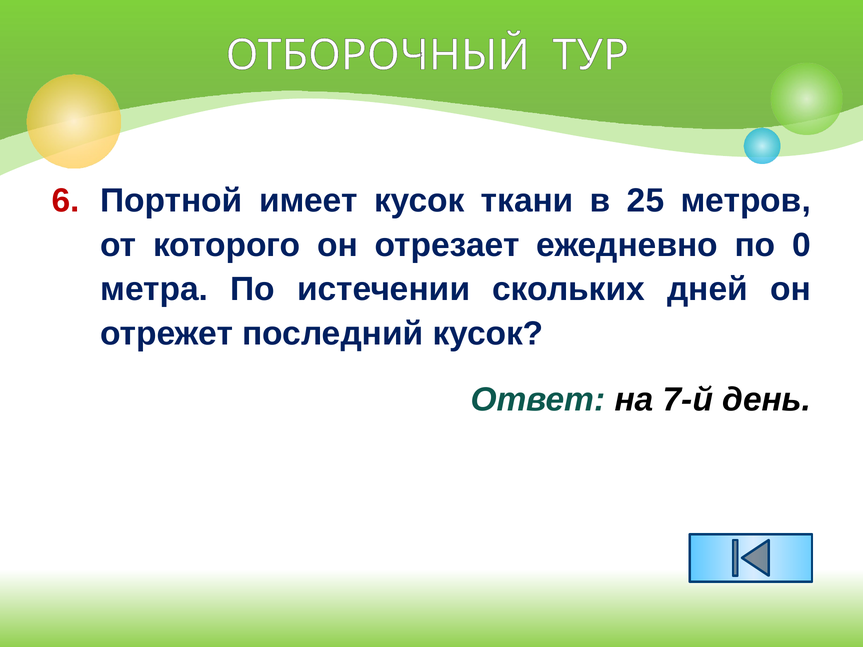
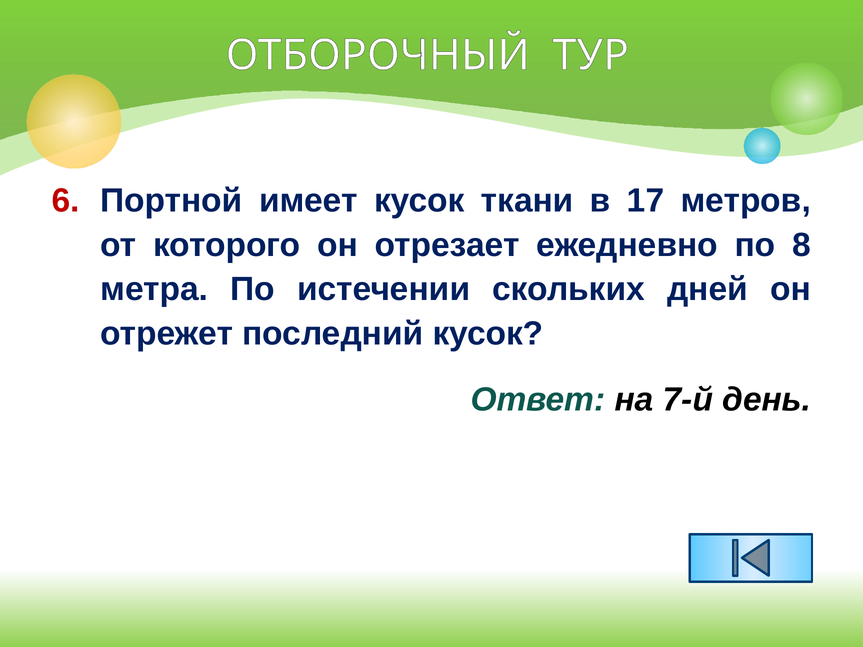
25: 25 -> 17
0: 0 -> 8
